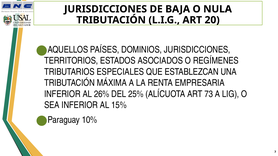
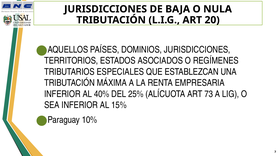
26%: 26% -> 40%
